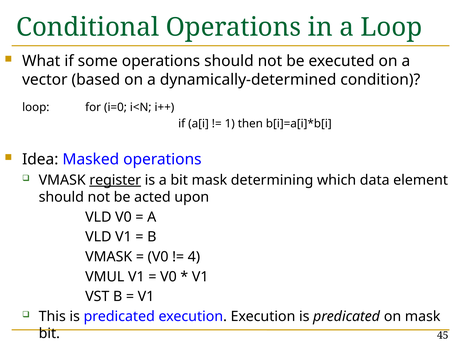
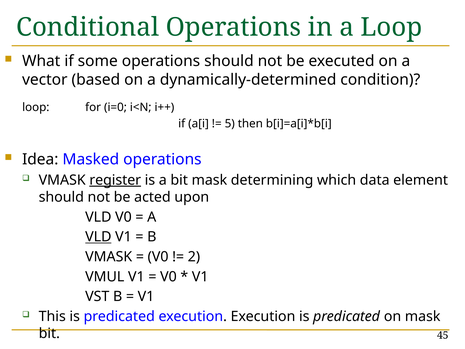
1: 1 -> 5
VLD at (98, 237) underline: none -> present
4: 4 -> 2
